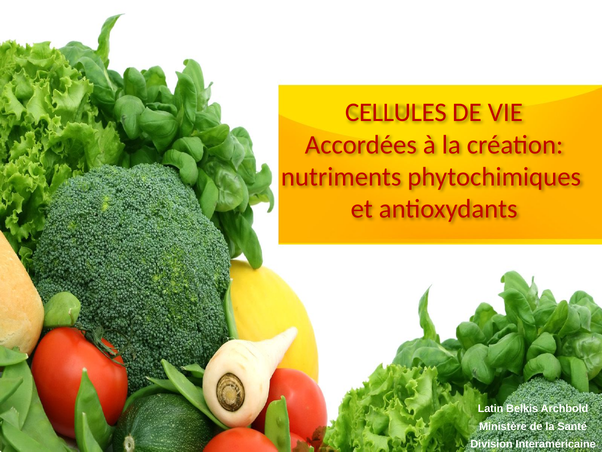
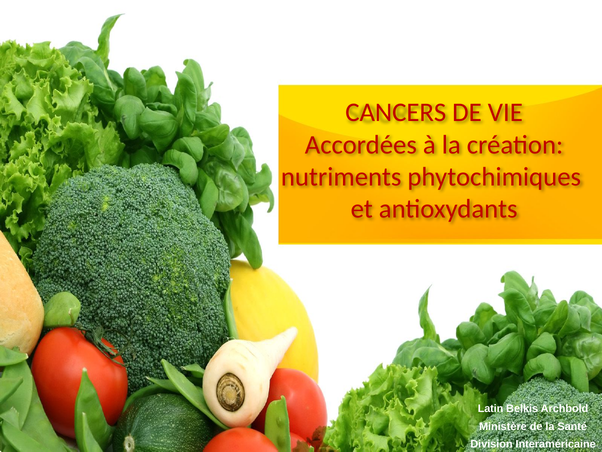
CELLULES: CELLULES -> CANCERS
